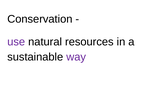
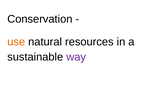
use colour: purple -> orange
